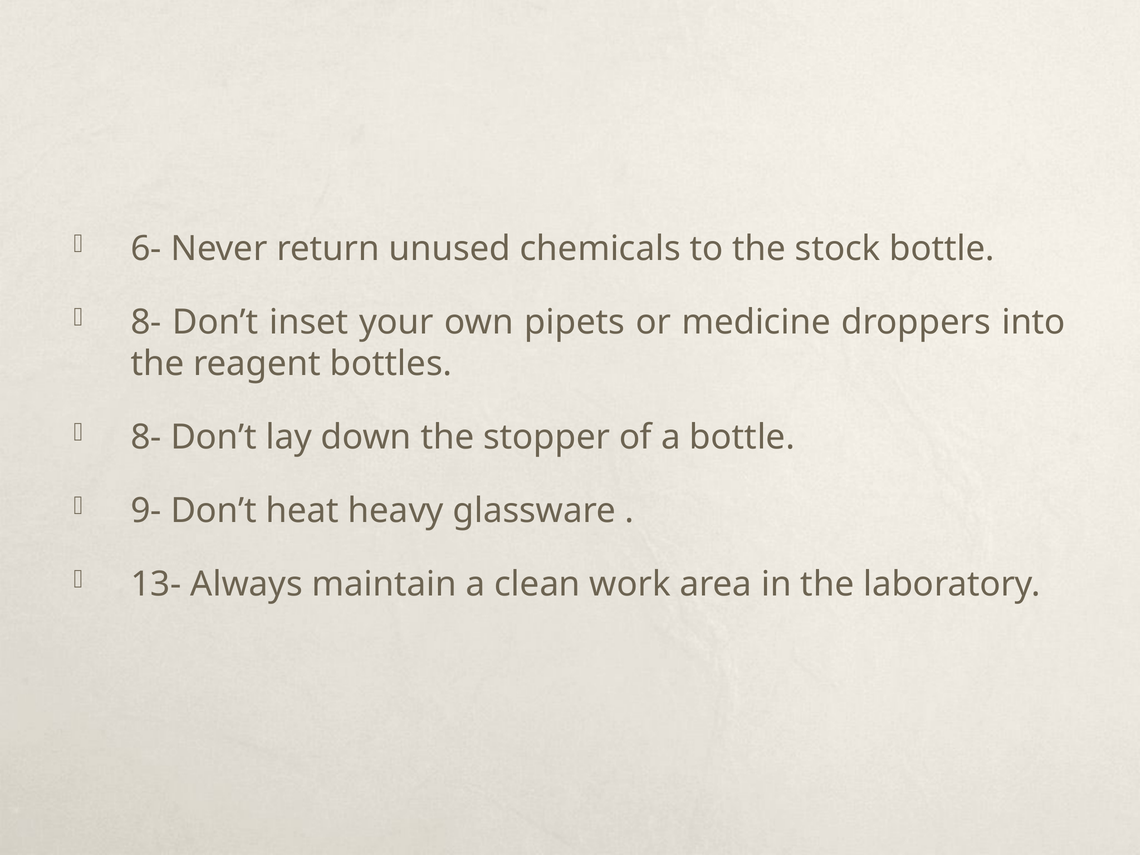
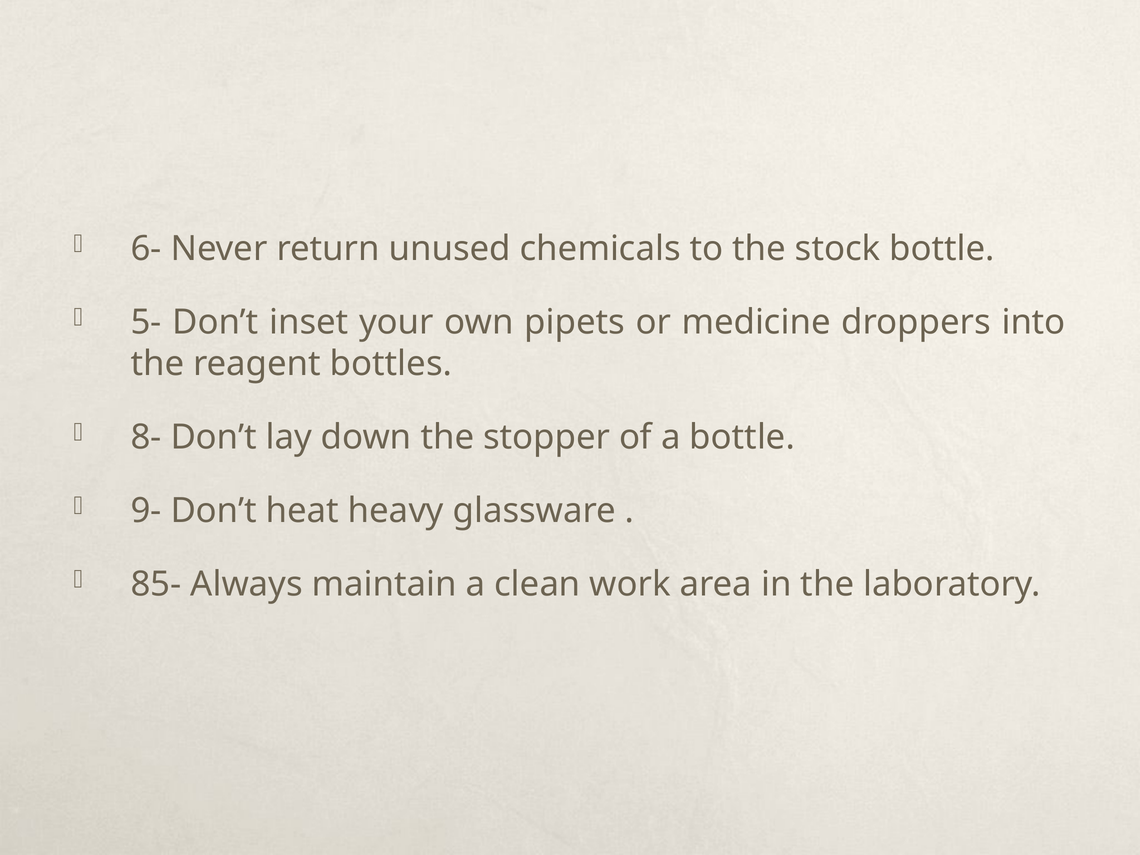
8- at (146, 322): 8- -> 5-
13-: 13- -> 85-
